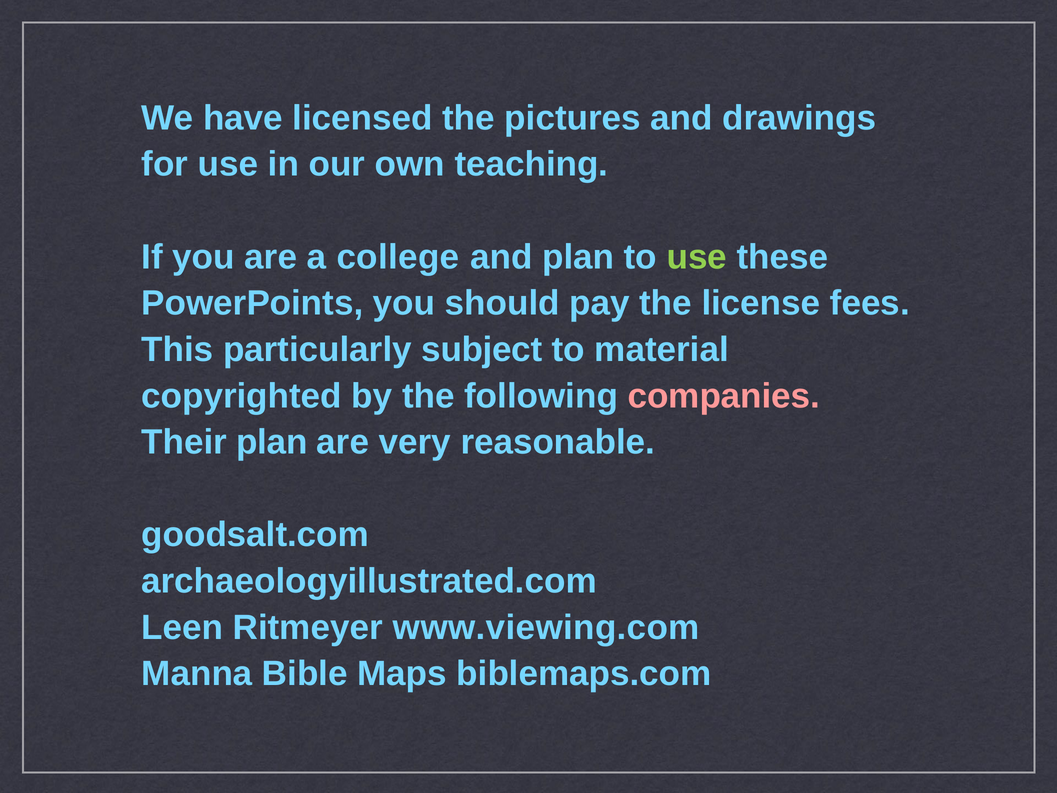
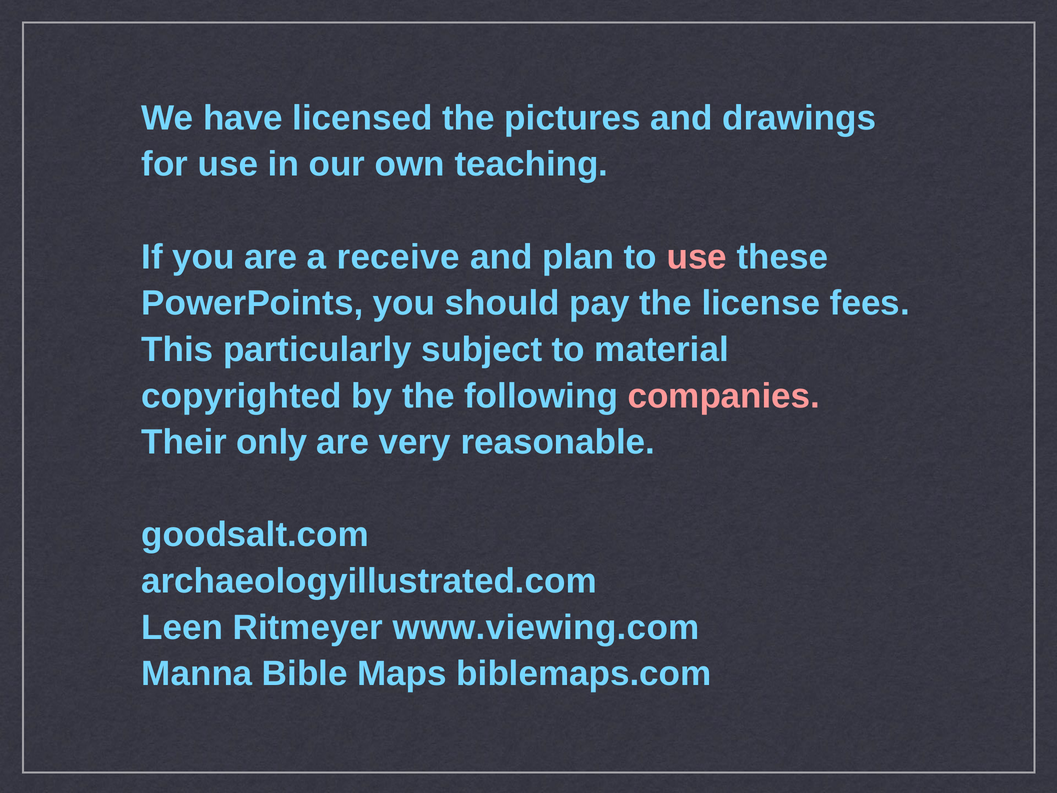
college: college -> receive
use at (697, 257) colour: light green -> pink
Their plan: plan -> only
